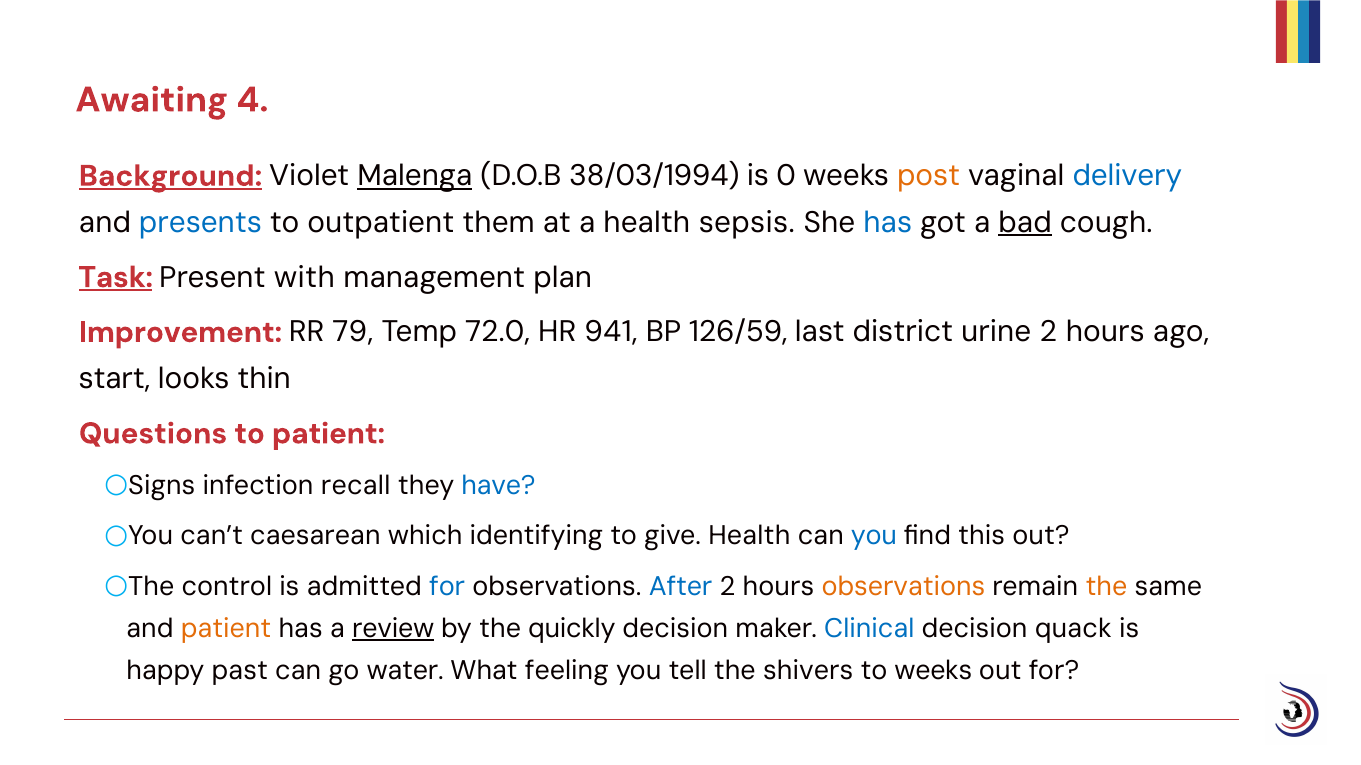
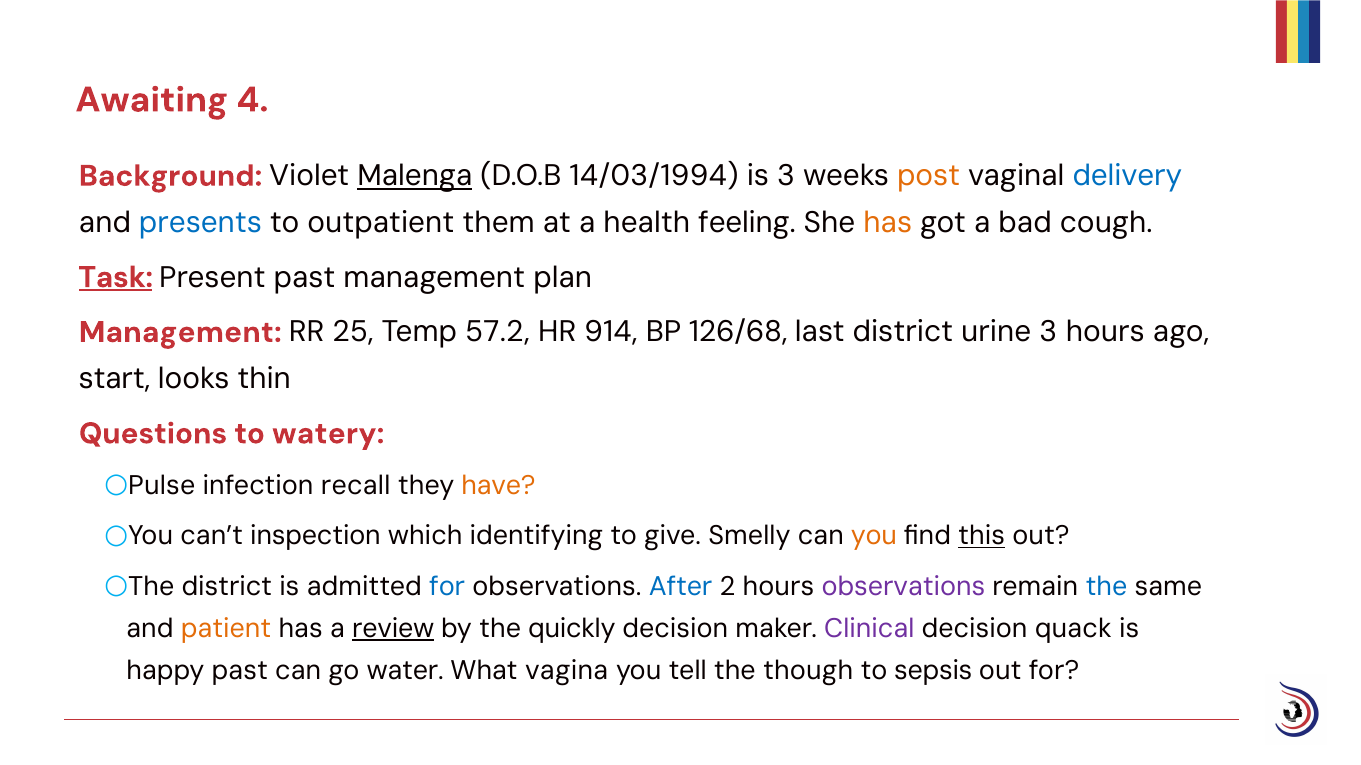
Background underline: present -> none
38/03/1994: 38/03/1994 -> 14/03/1994
is 0: 0 -> 3
sepsis: sepsis -> feeling
has at (888, 222) colour: blue -> orange
bad underline: present -> none
Present with: with -> past
Improvement at (181, 332): Improvement -> Management
79: 79 -> 25
72.0: 72.0 -> 57.2
941: 941 -> 914
126/59: 126/59 -> 126/68
urine 2: 2 -> 3
to patient: patient -> watery
Signs: Signs -> Pulse
have colour: blue -> orange
caesarean: caesarean -> inspection
give Health: Health -> Smelly
you at (874, 536) colour: blue -> orange
this underline: none -> present
The control: control -> district
observations at (903, 587) colour: orange -> purple
the at (1106, 587) colour: orange -> blue
Clinical colour: blue -> purple
feeling: feeling -> vagina
shivers: shivers -> though
to weeks: weeks -> sepsis
